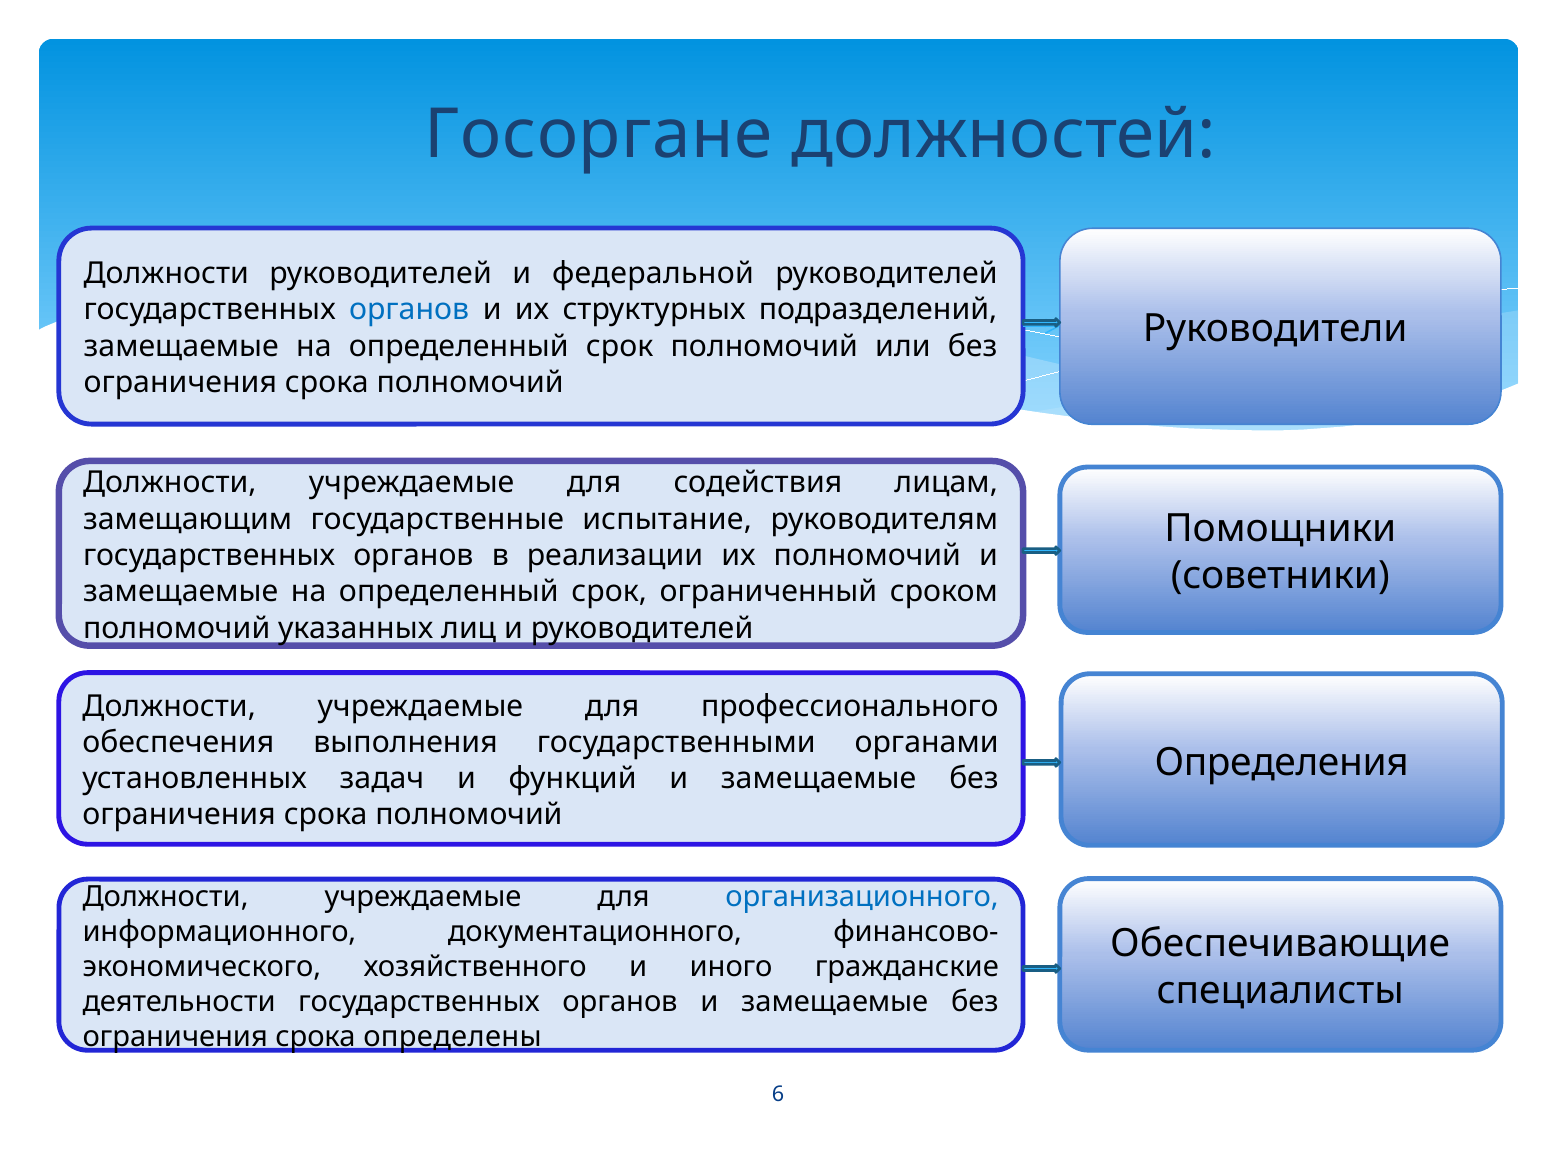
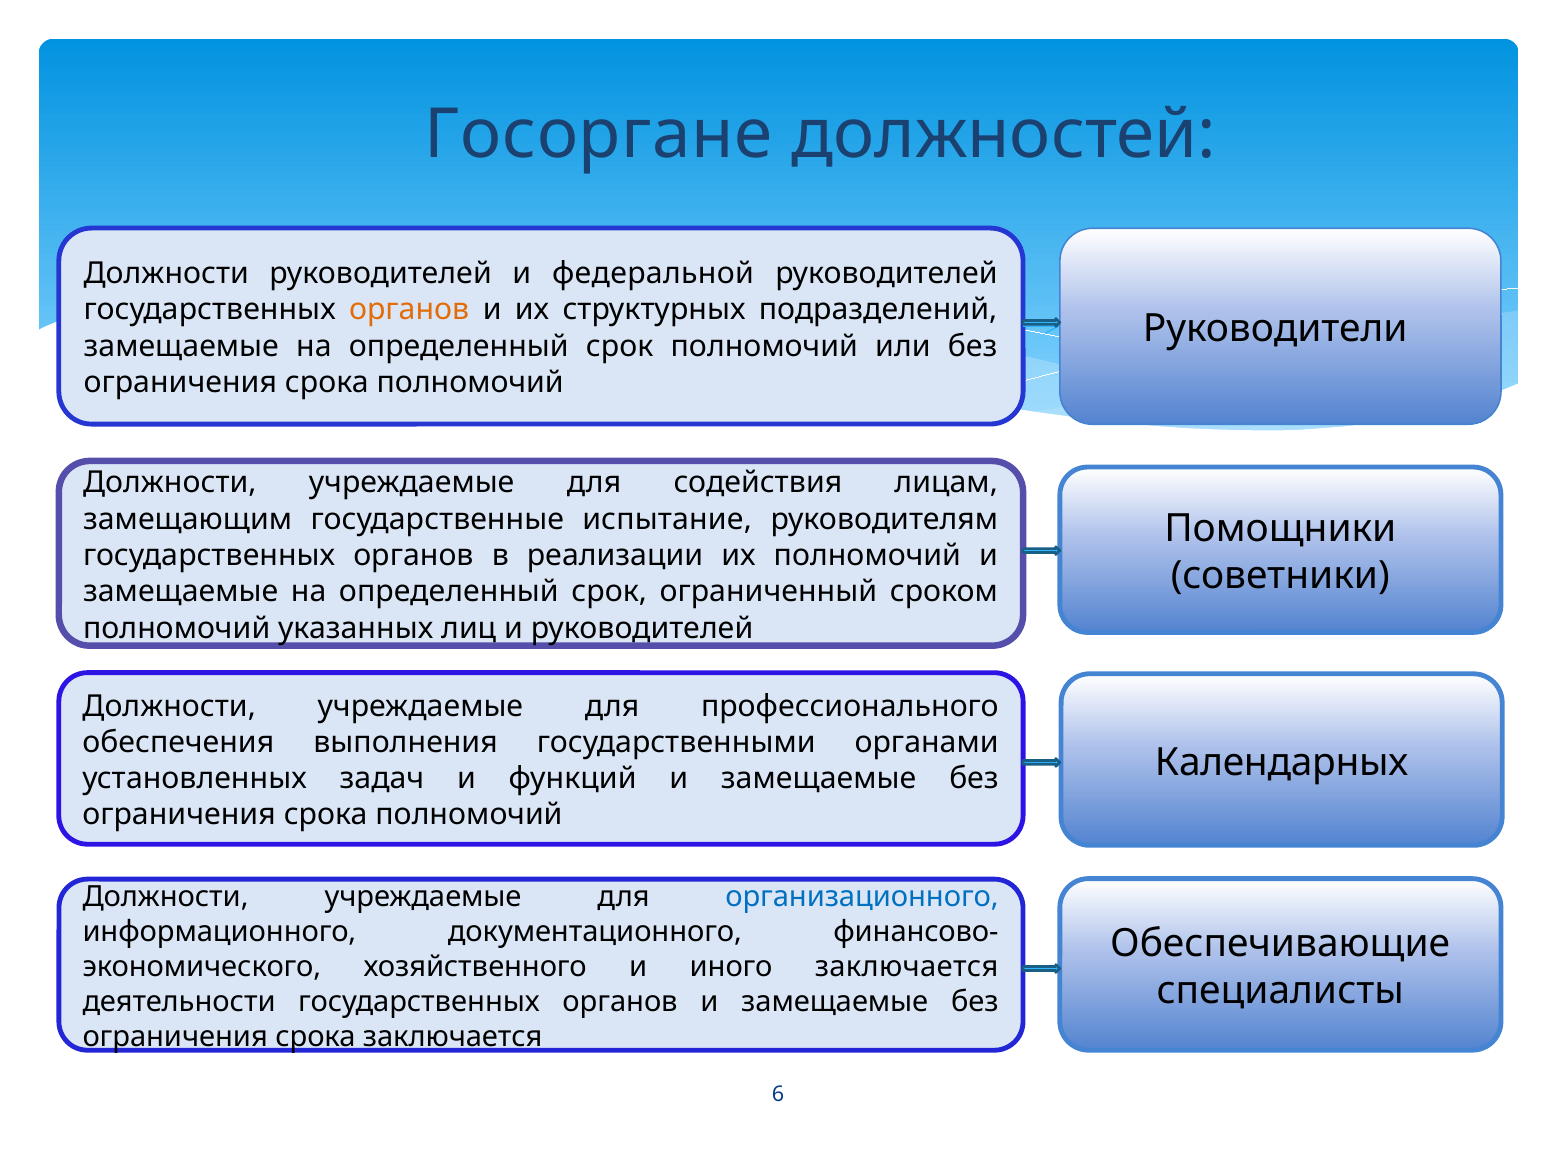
органов at (409, 310) colour: blue -> orange
Определения: Определения -> Календарных
иного гражданские: гражданские -> заключается
срока определены: определены -> заключается
